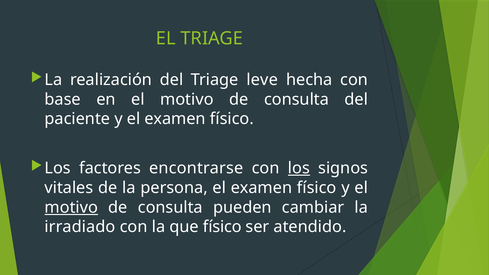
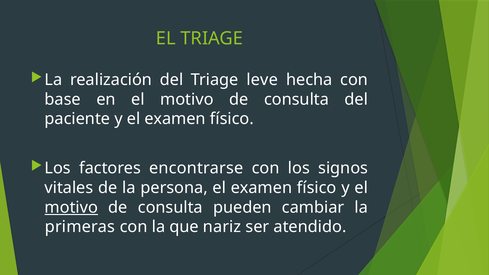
los at (299, 168) underline: present -> none
irradiado: irradiado -> primeras
que físico: físico -> nariz
